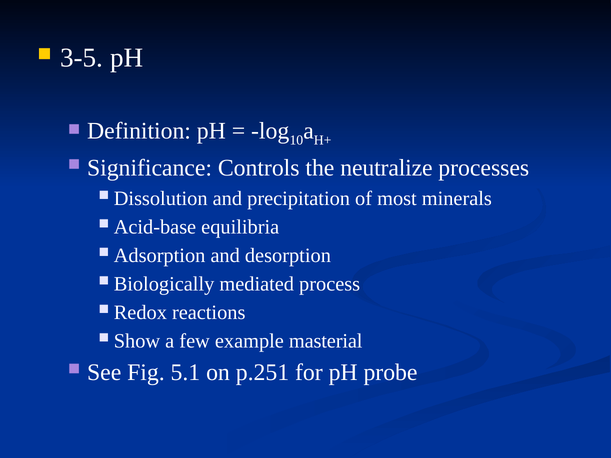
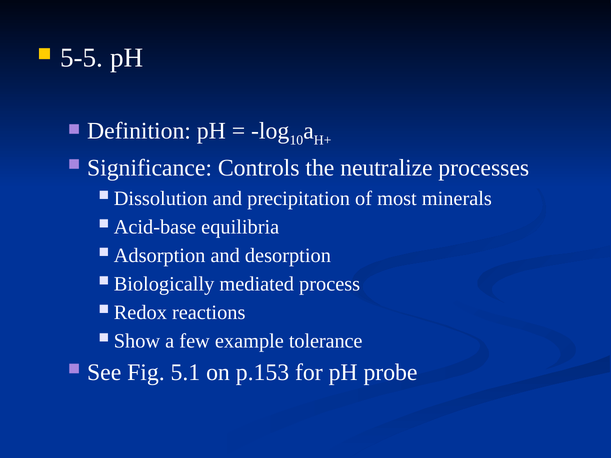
3-5: 3-5 -> 5-5
masterial: masterial -> tolerance
p.251: p.251 -> p.153
